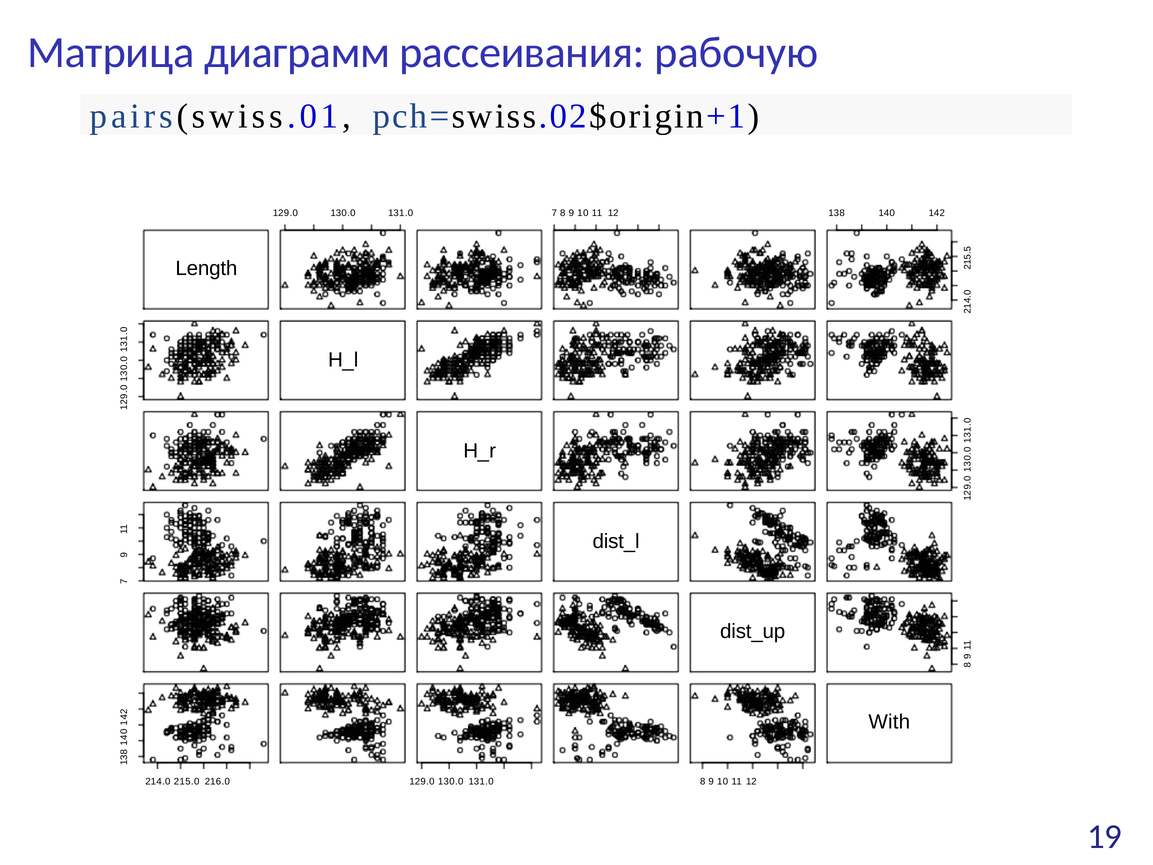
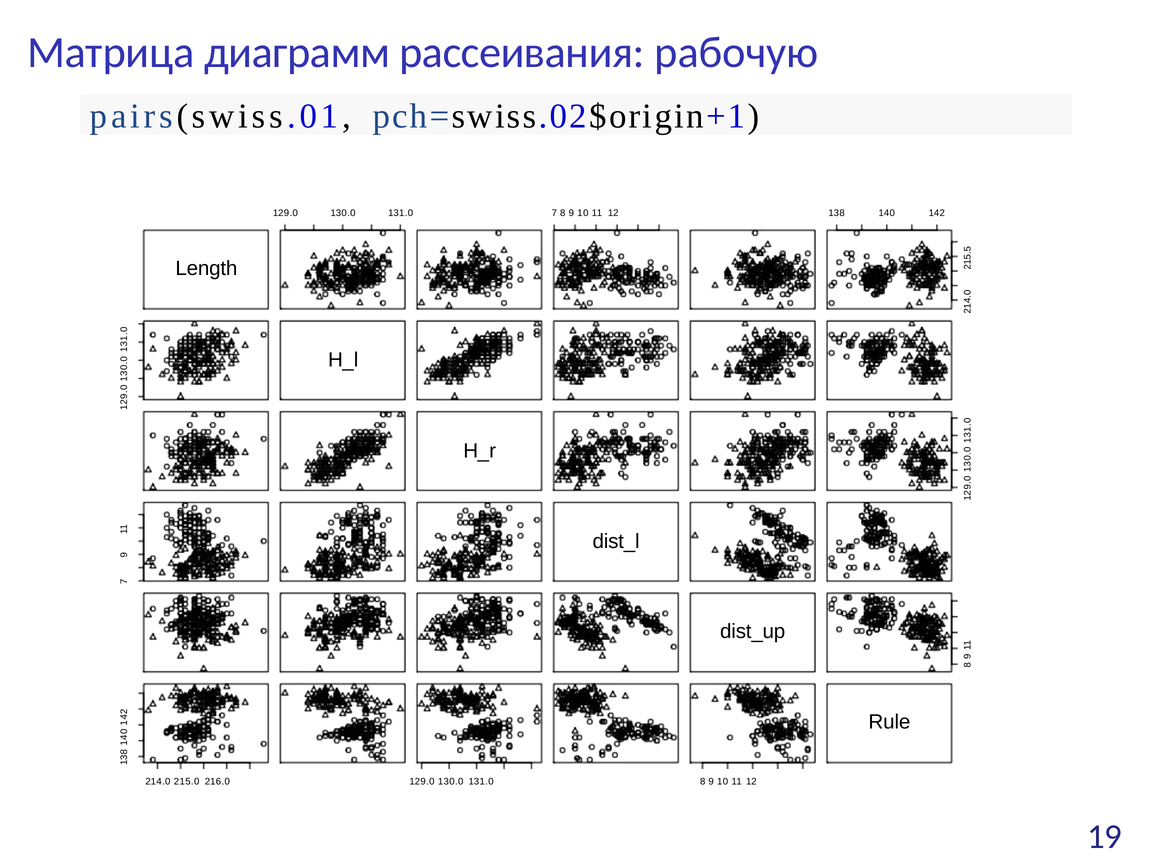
With: With -> Rule
